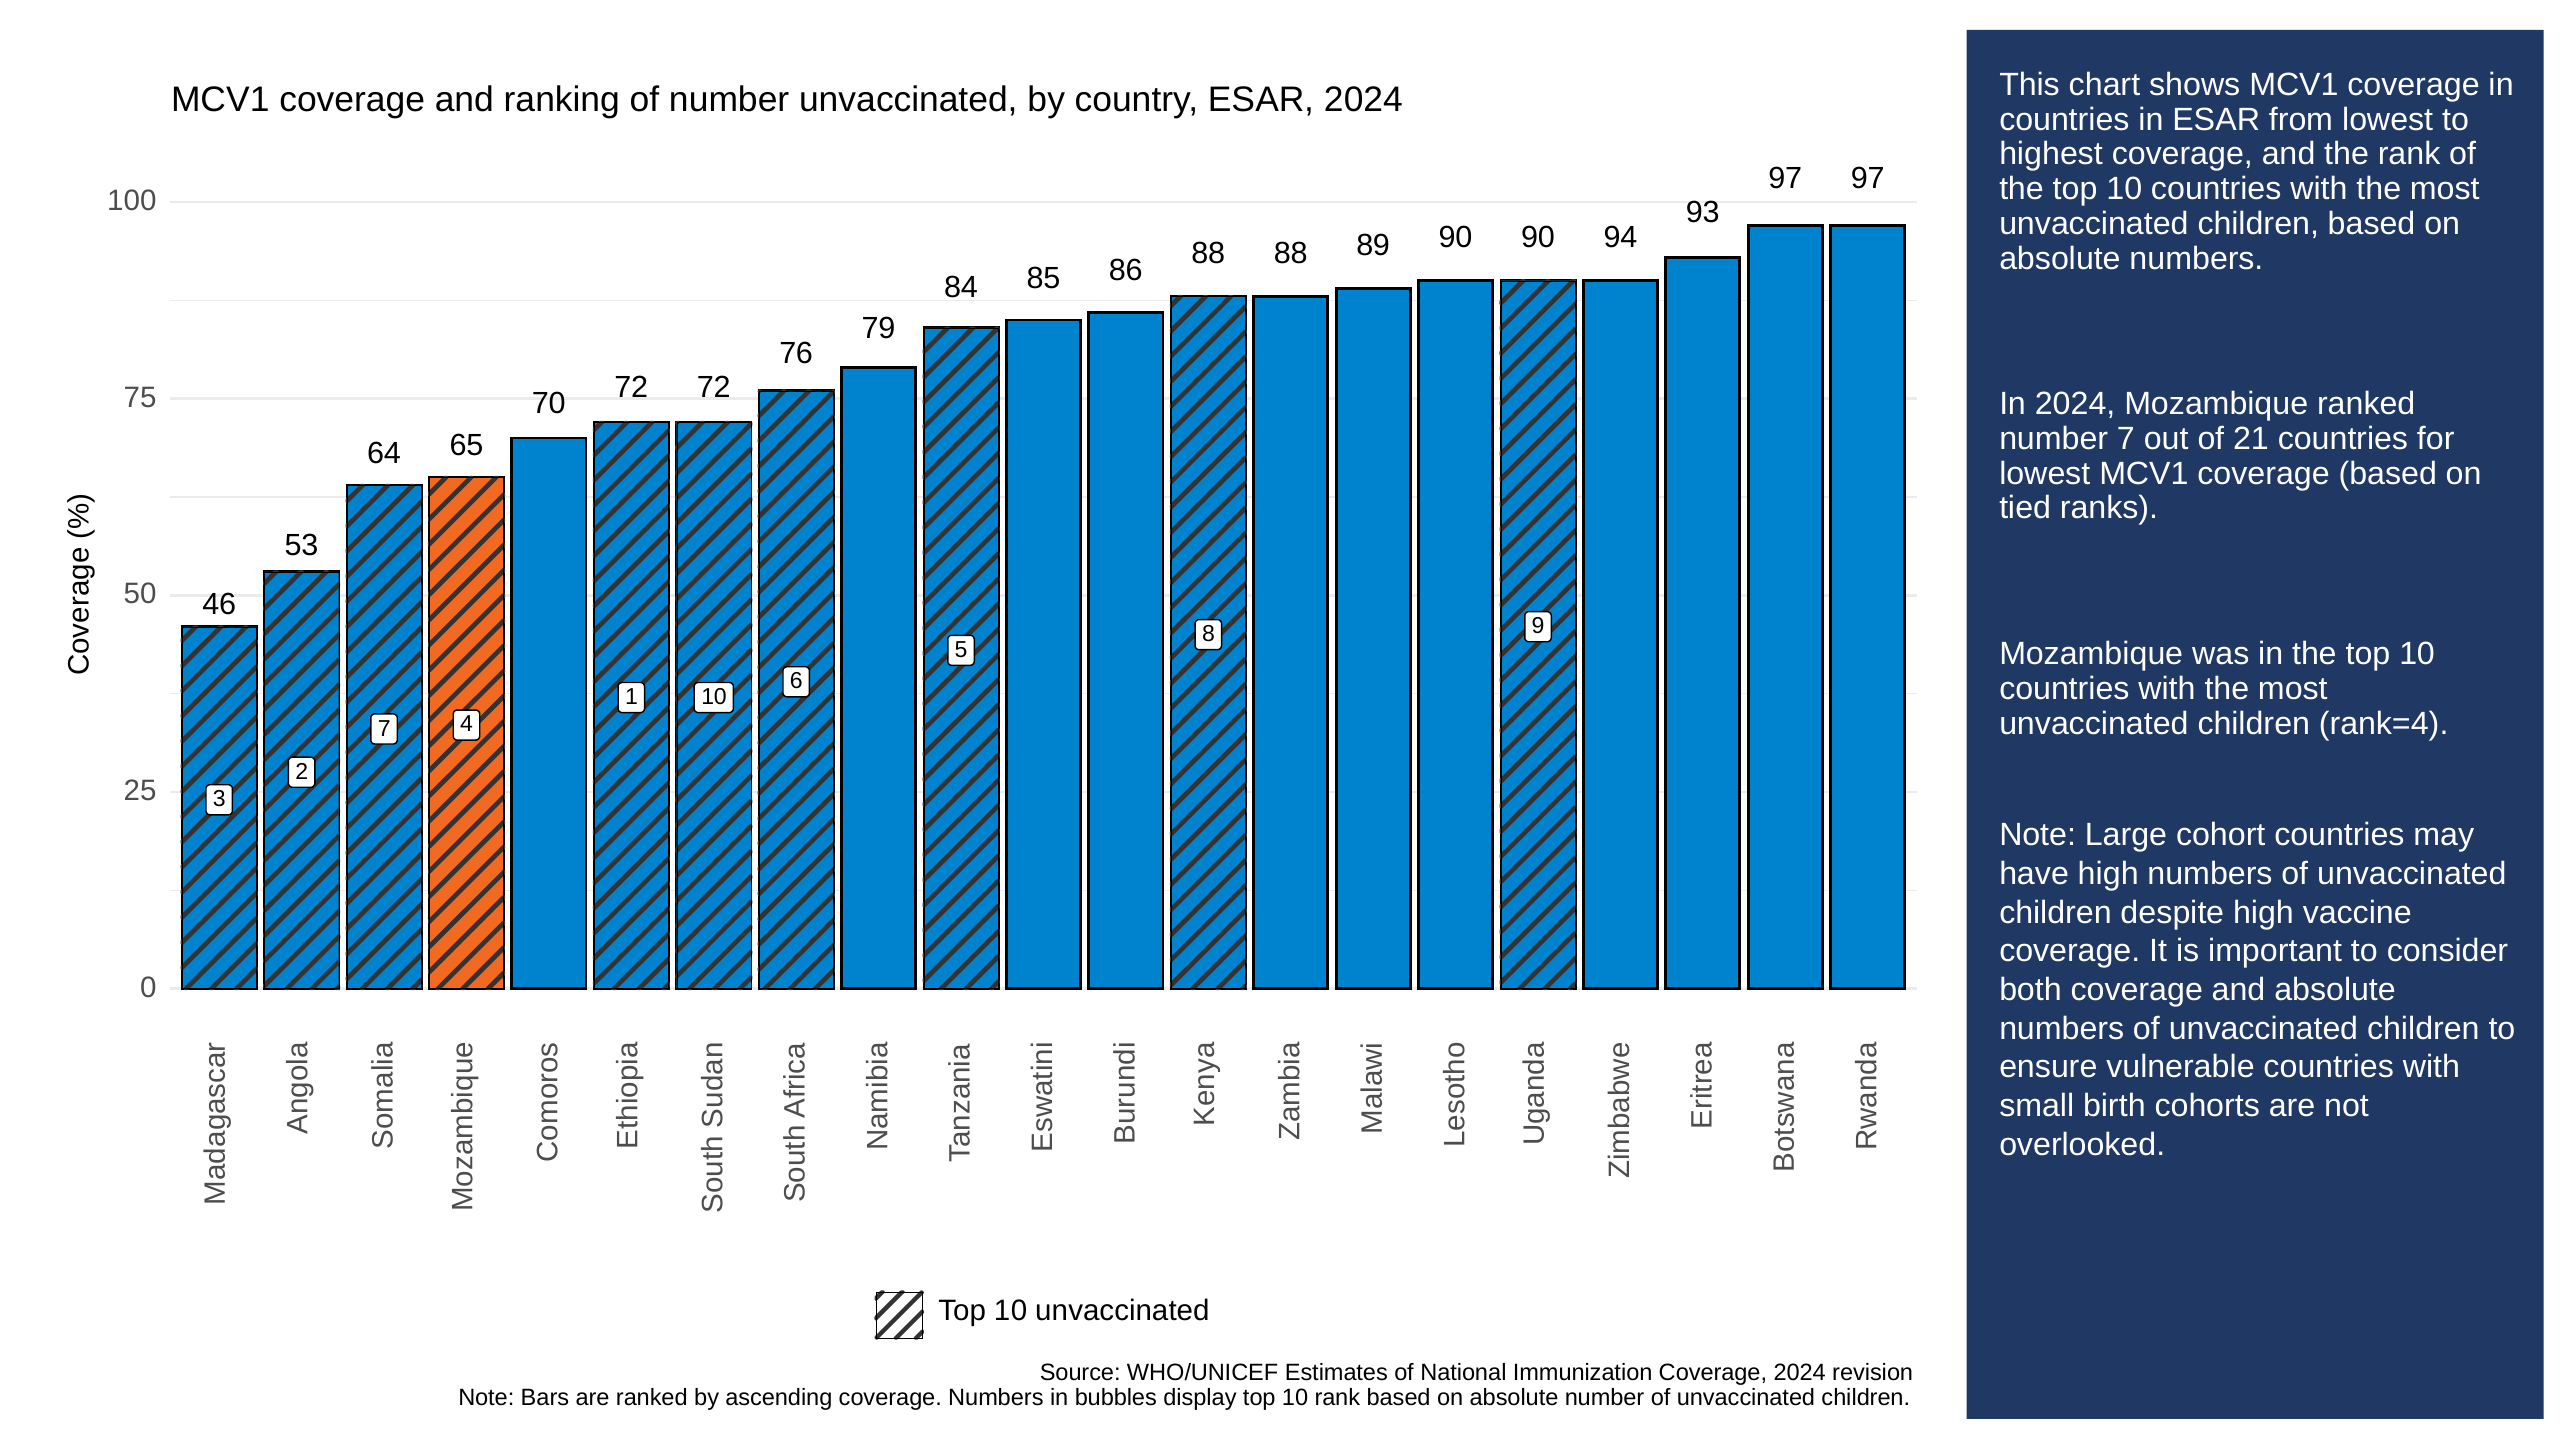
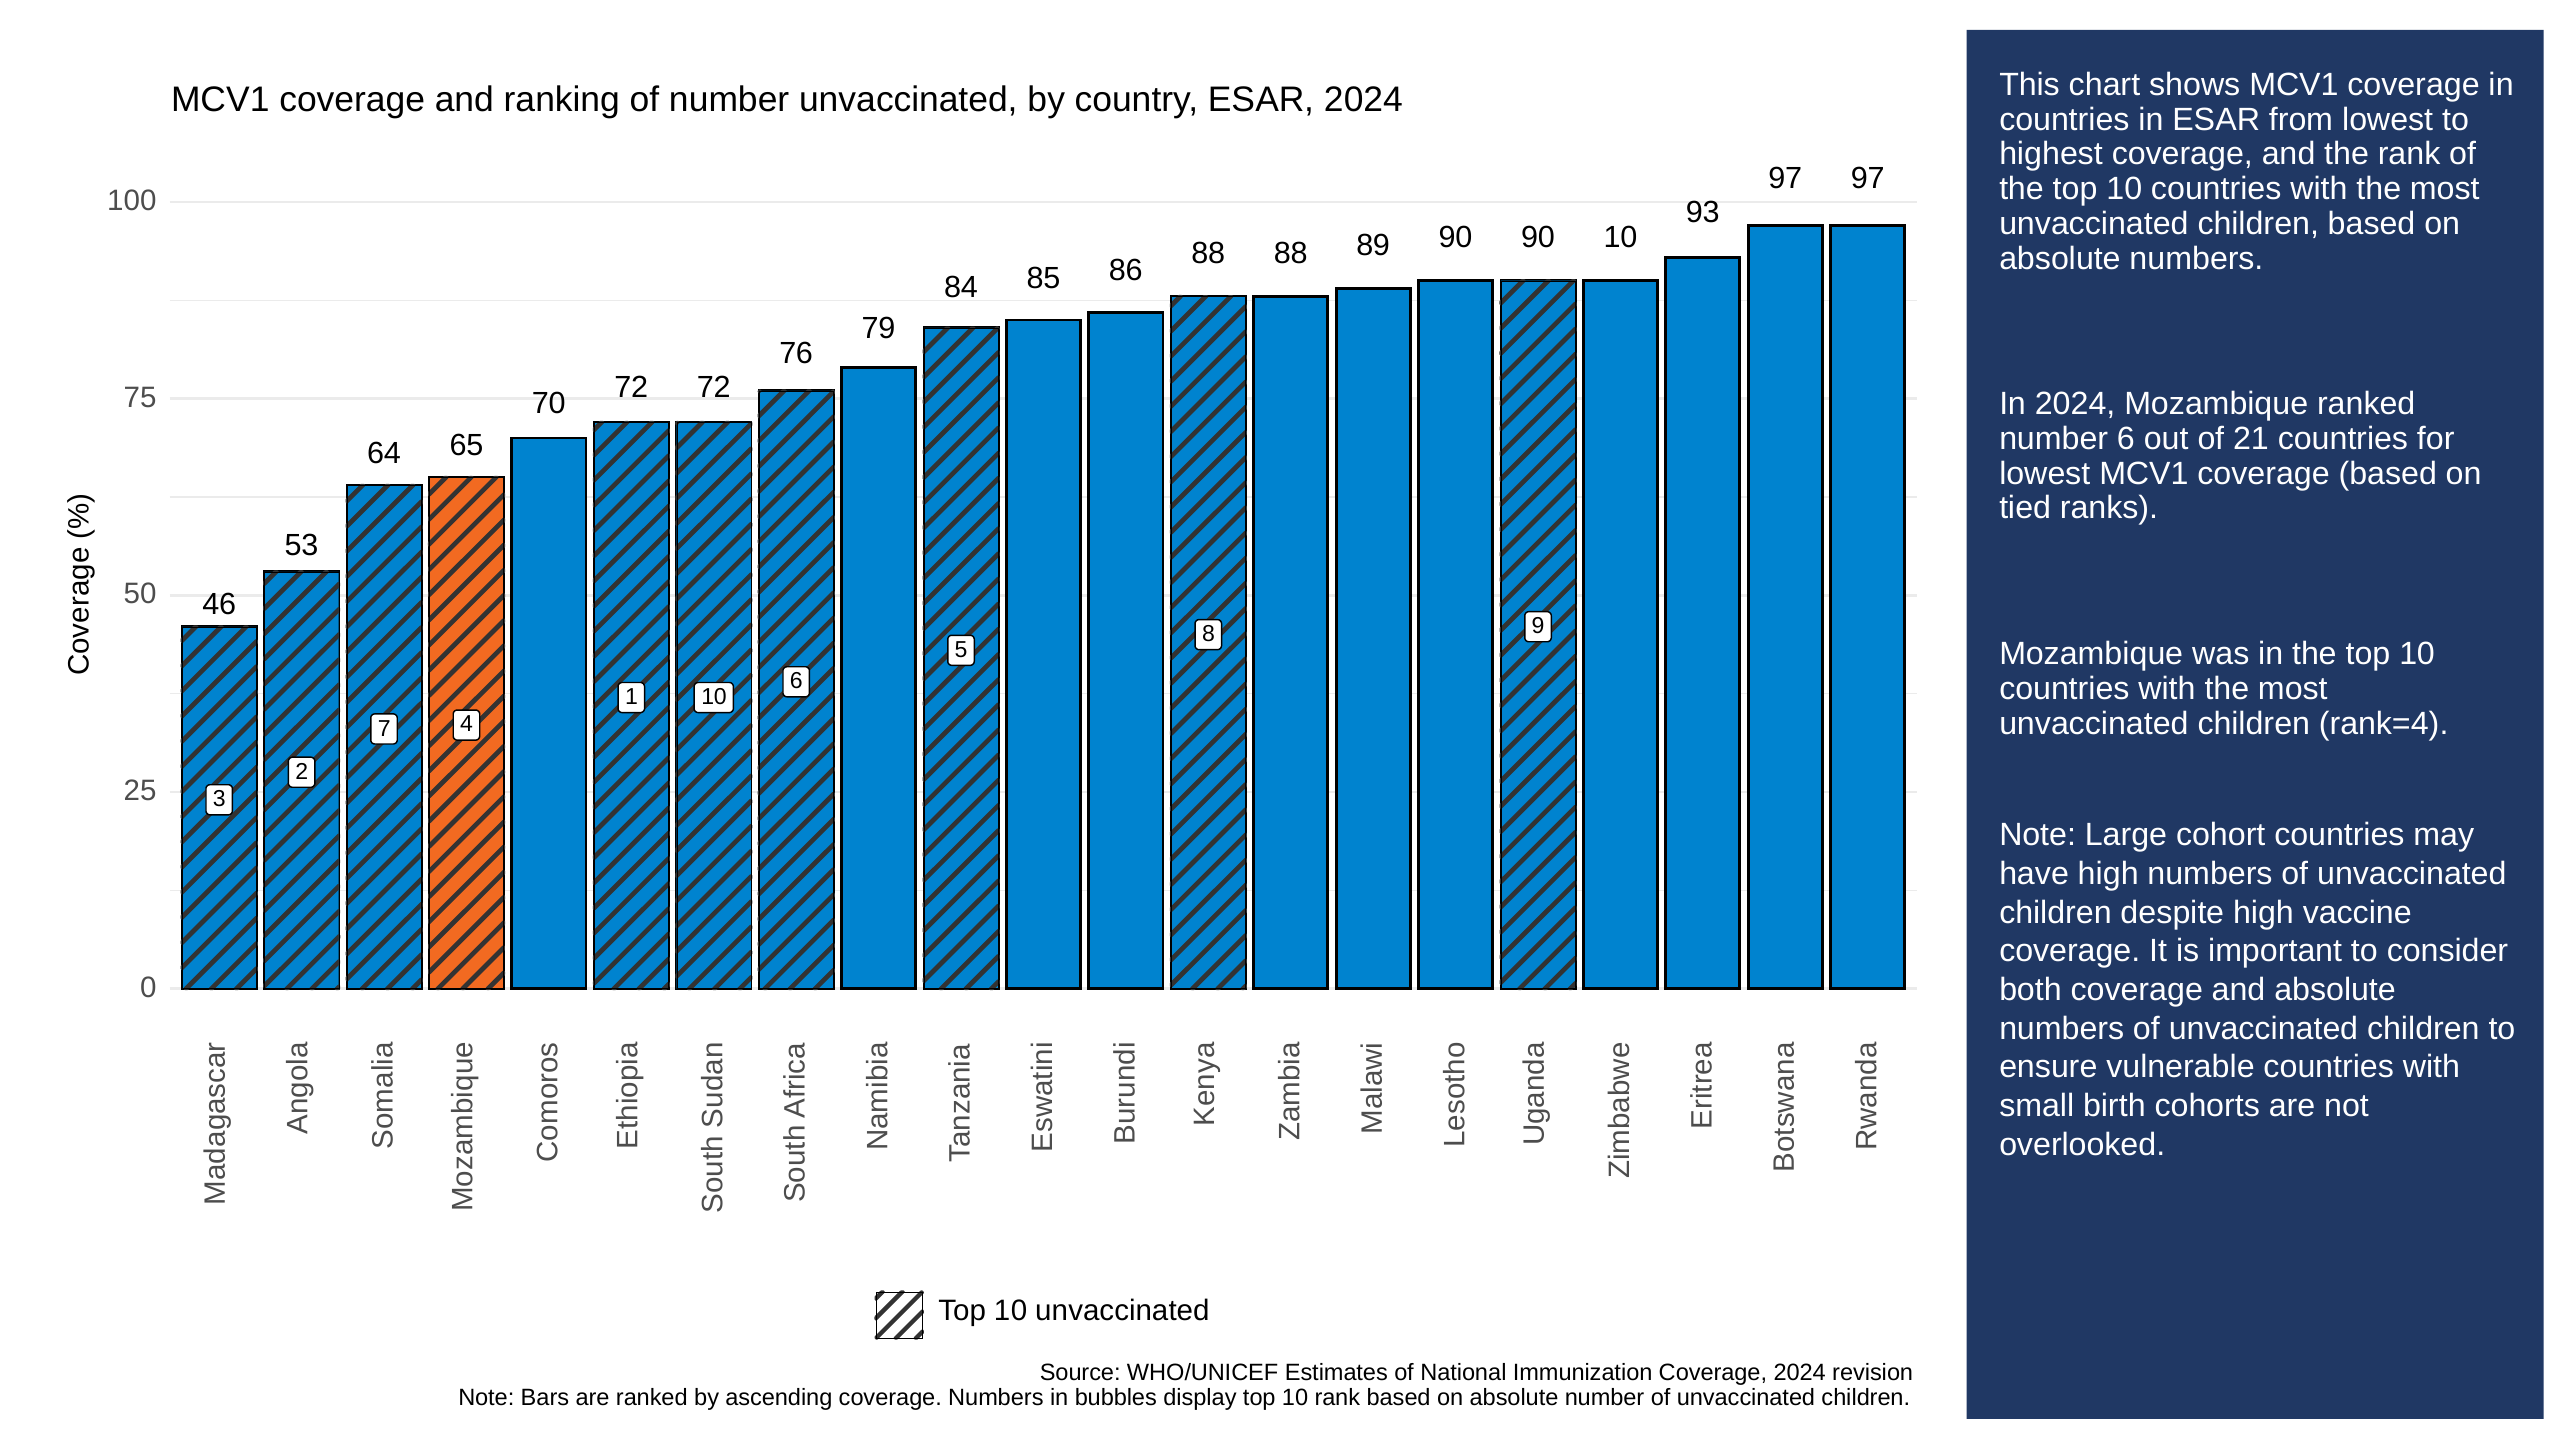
90 94: 94 -> 10
number 7: 7 -> 6
